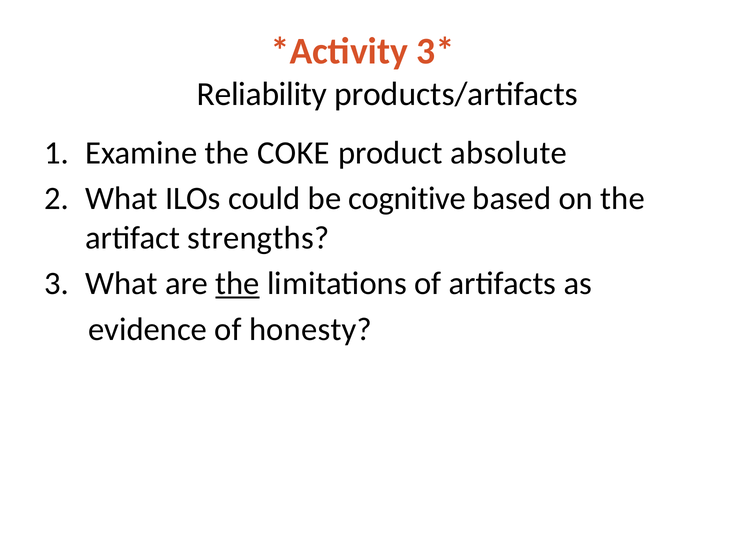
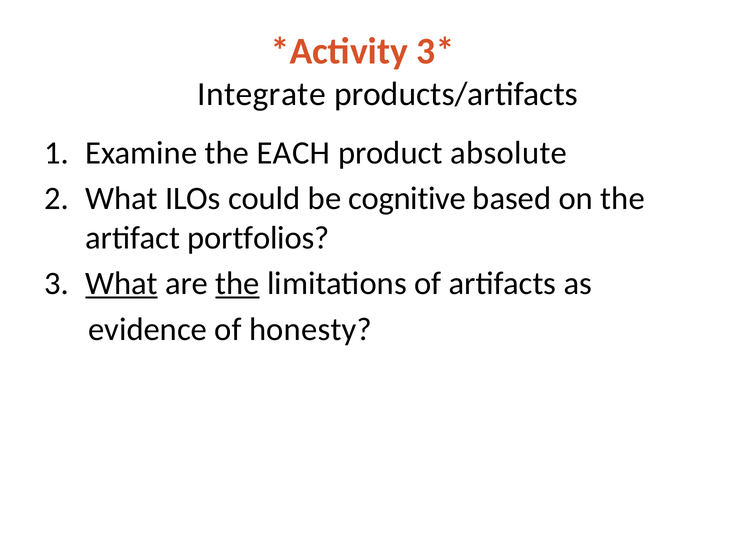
Reliability: Reliability -> Integrate
COKE: COKE -> EACH
strengths: strengths -> portfolios
What at (122, 283) underline: none -> present
